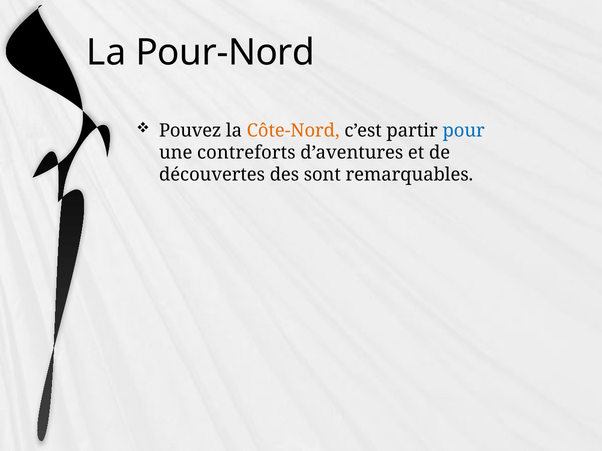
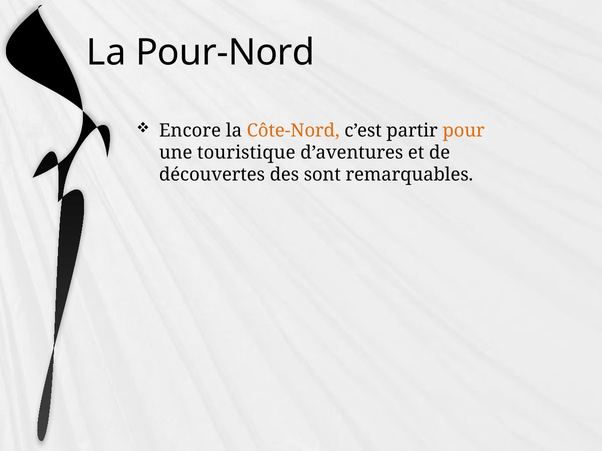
Pouvez: Pouvez -> Encore
pour colour: blue -> orange
contreforts: contreforts -> touristique
